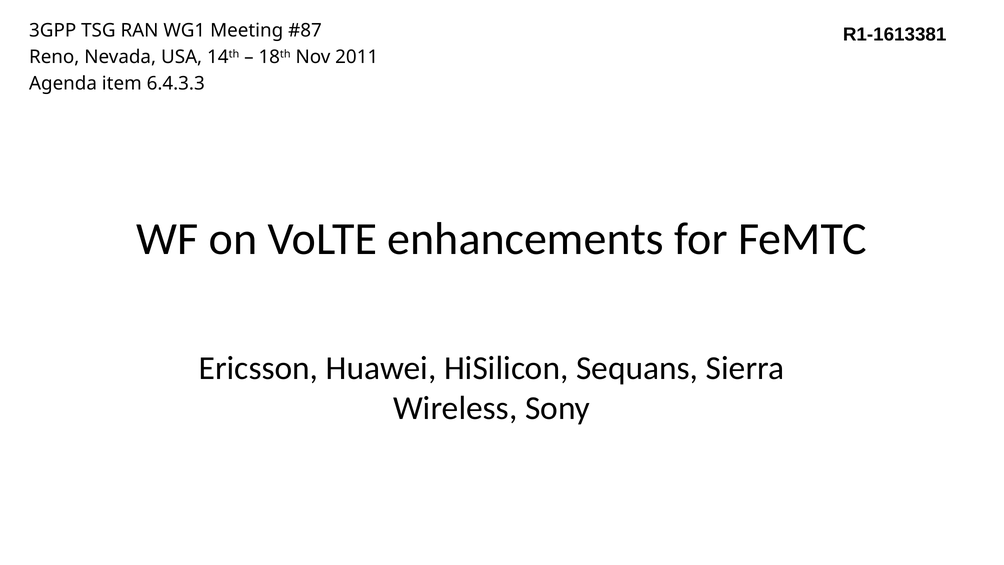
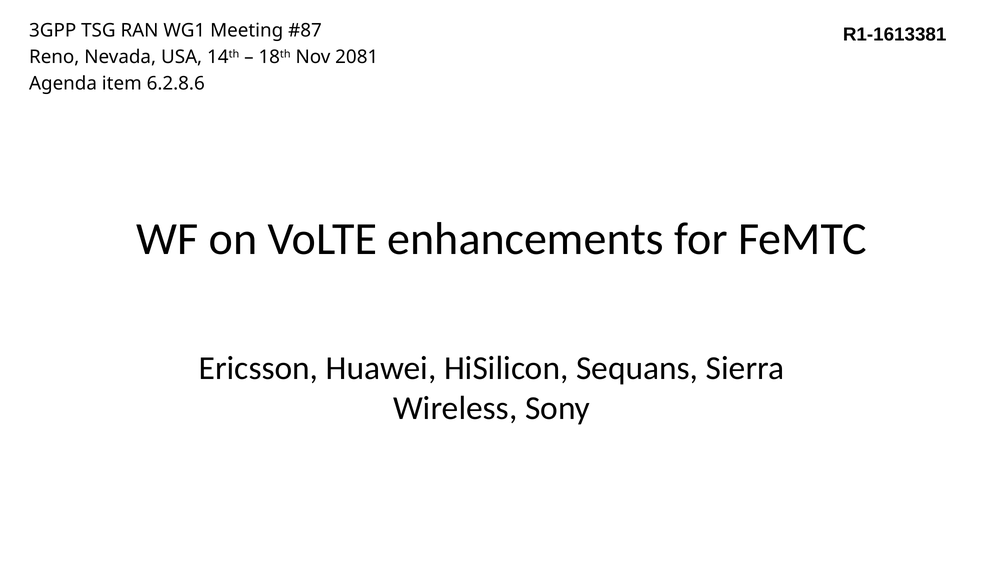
2011: 2011 -> 2081
6.4.3.3: 6.4.3.3 -> 6.2.8.6
